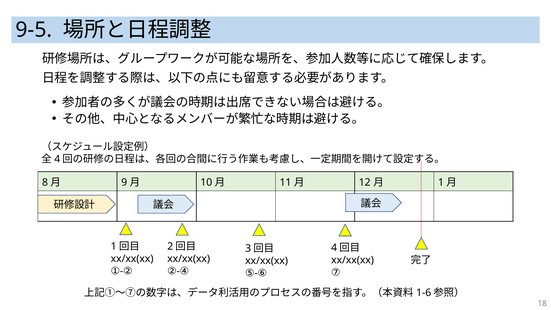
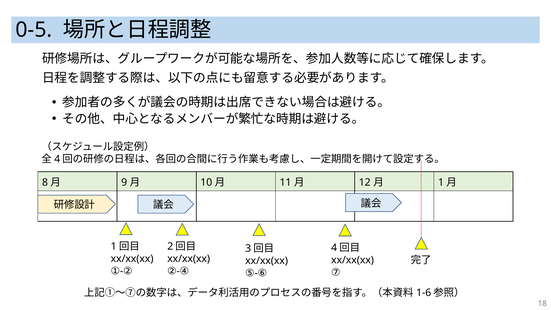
9-5: 9-5 -> 0-5
